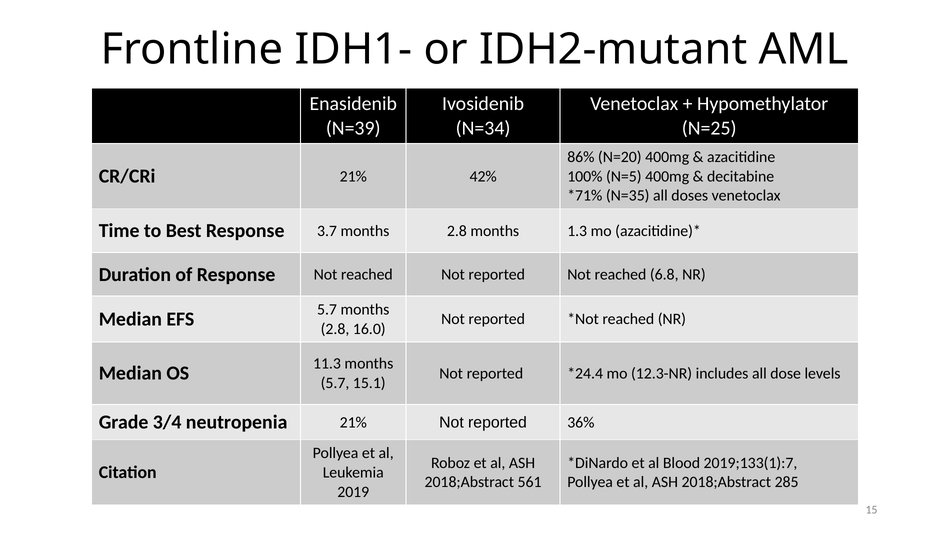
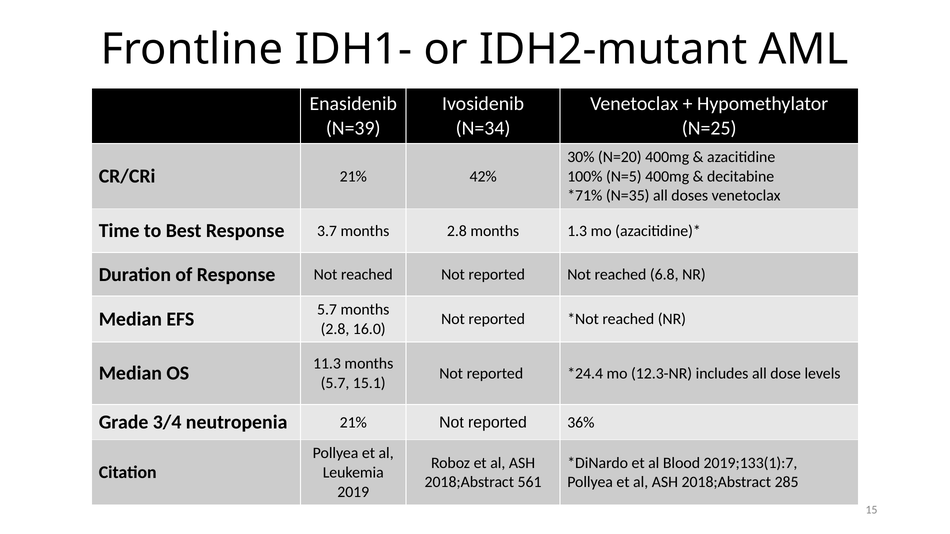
86%: 86% -> 30%
